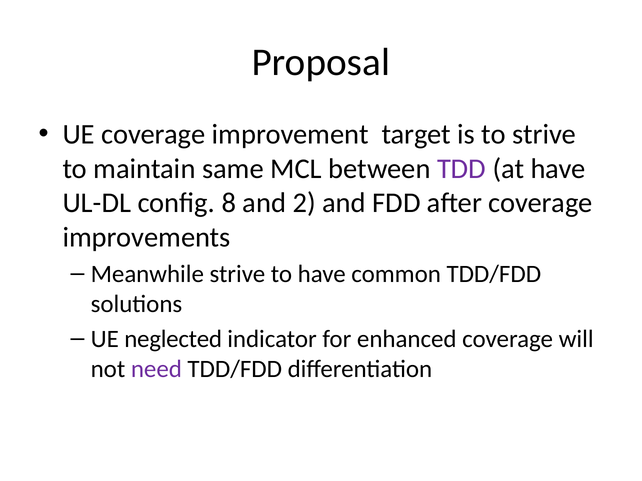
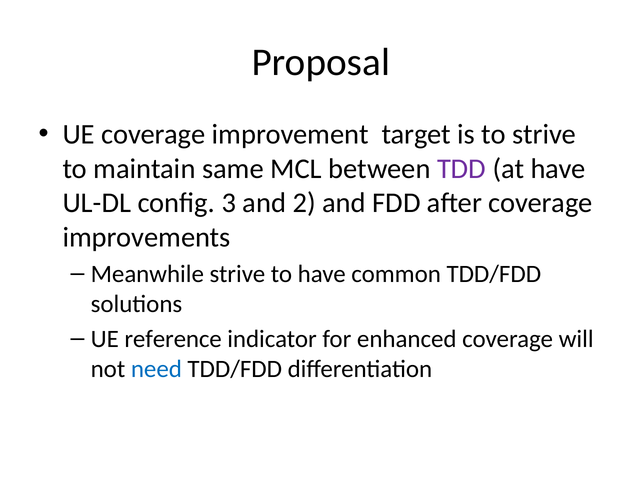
8: 8 -> 3
neglected: neglected -> reference
need colour: purple -> blue
